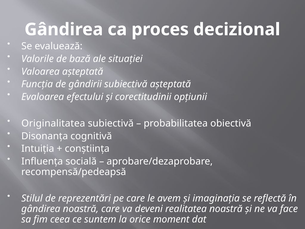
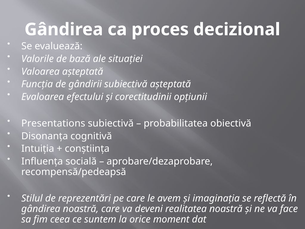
Originalitatea: Originalitatea -> Presentations
